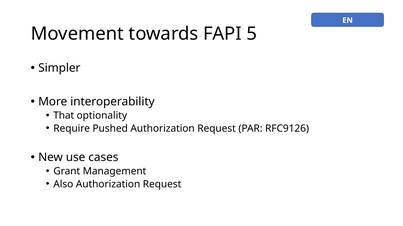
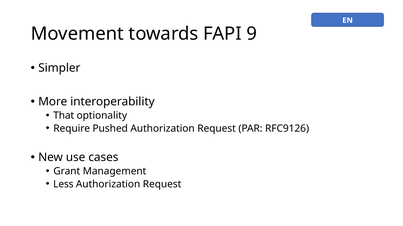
5: 5 -> 9
Also: Also -> Less
